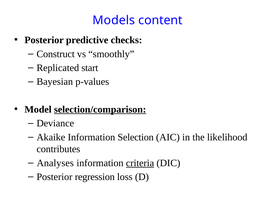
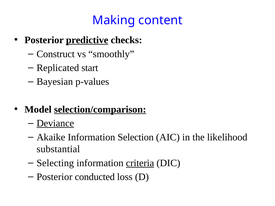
Models: Models -> Making
predictive underline: none -> present
Deviance underline: none -> present
contributes: contributes -> substantial
Analyses: Analyses -> Selecting
regression: regression -> conducted
